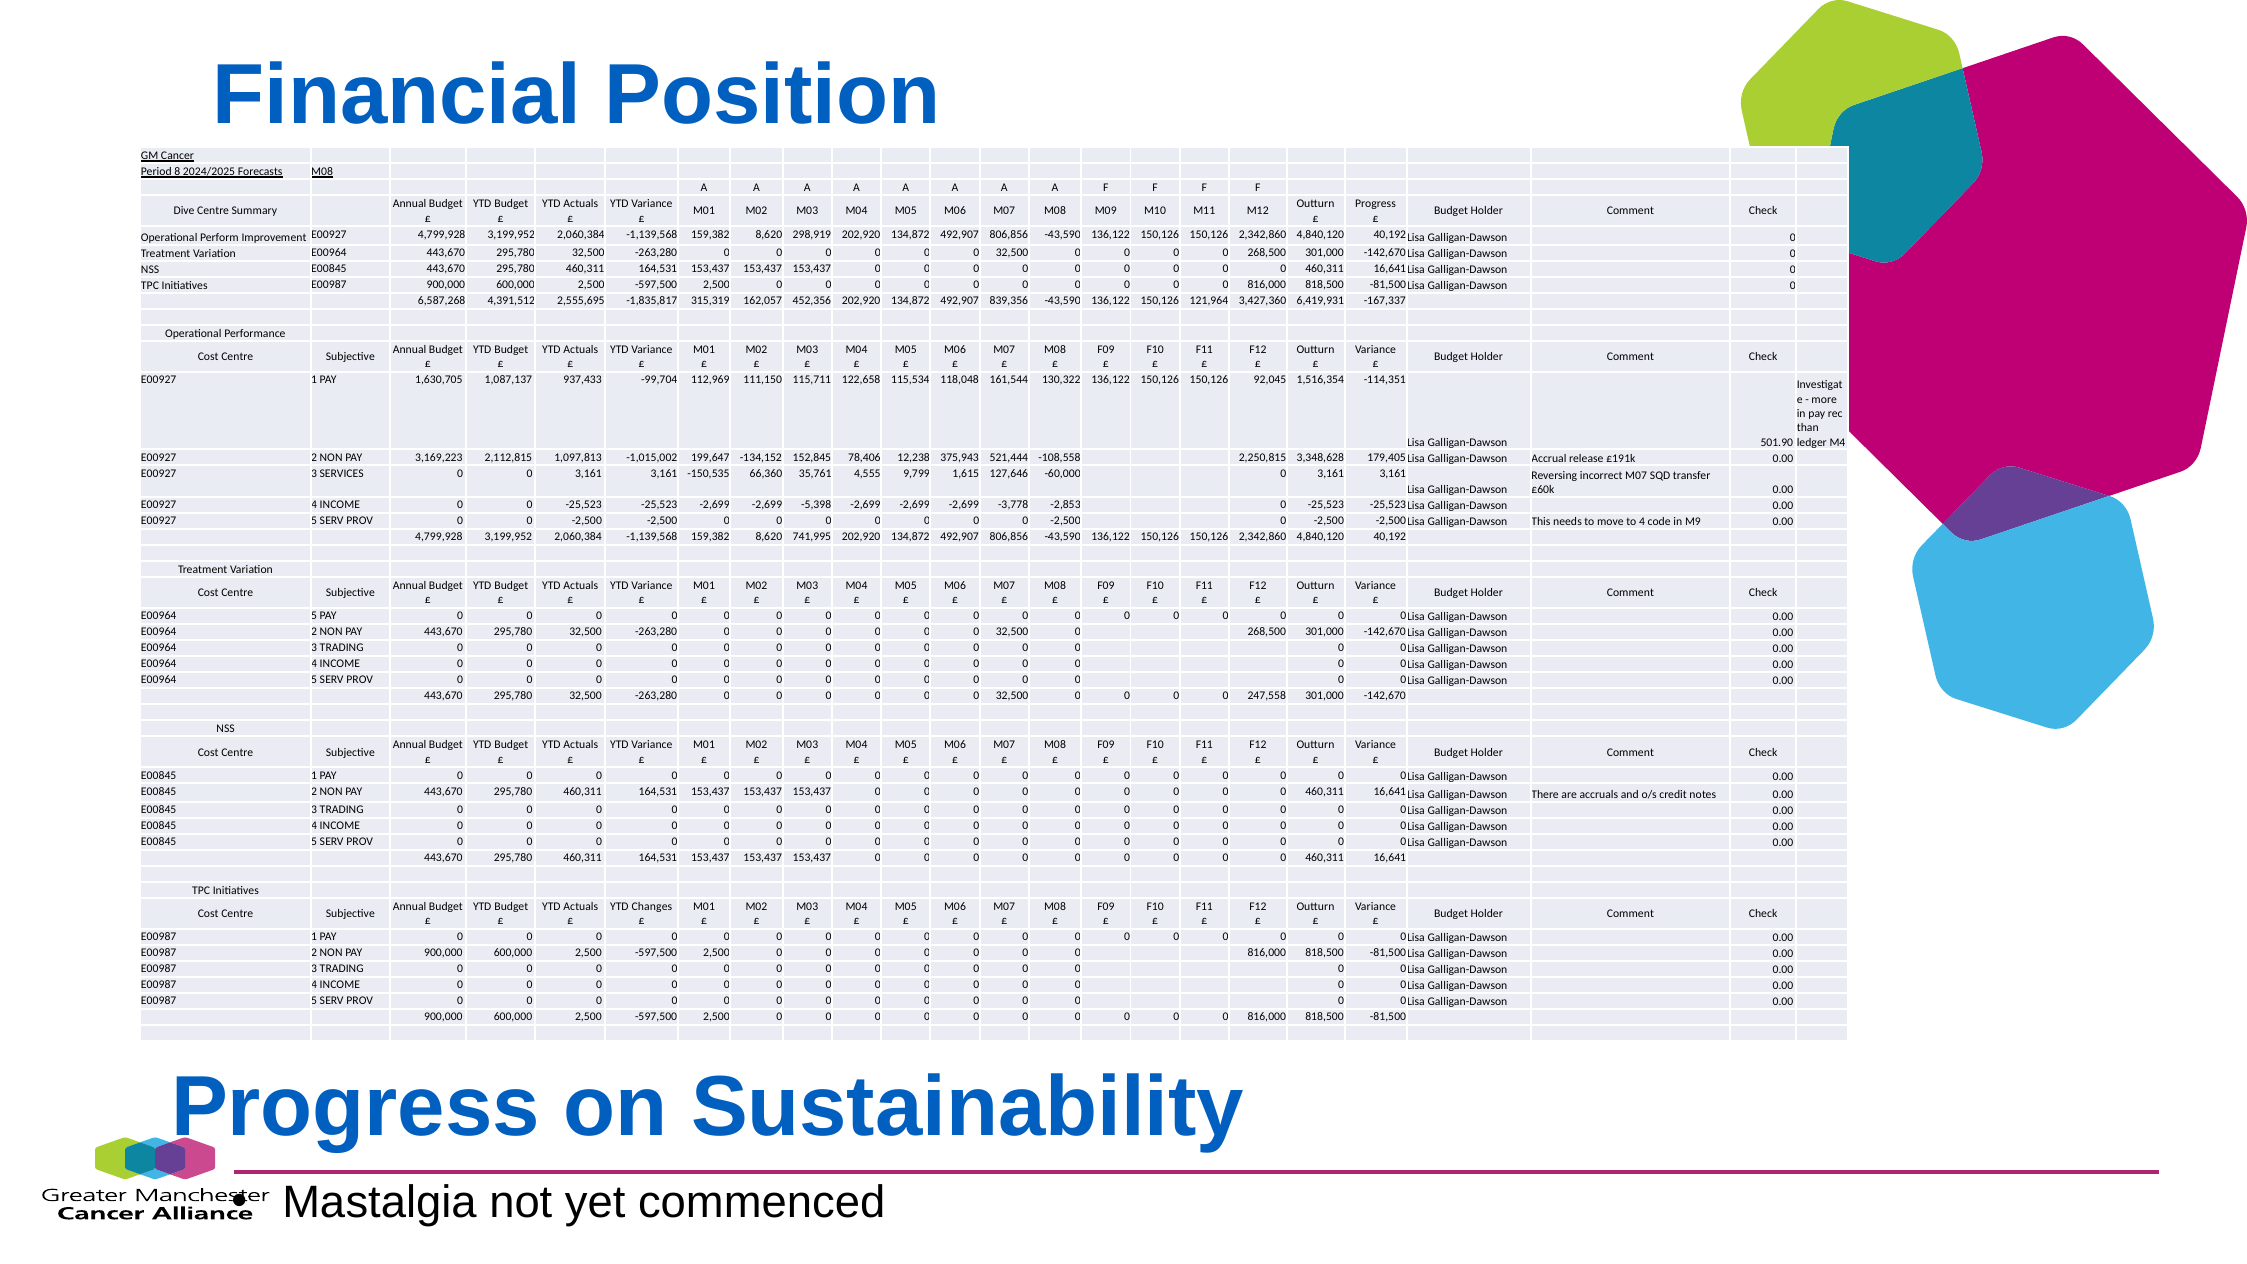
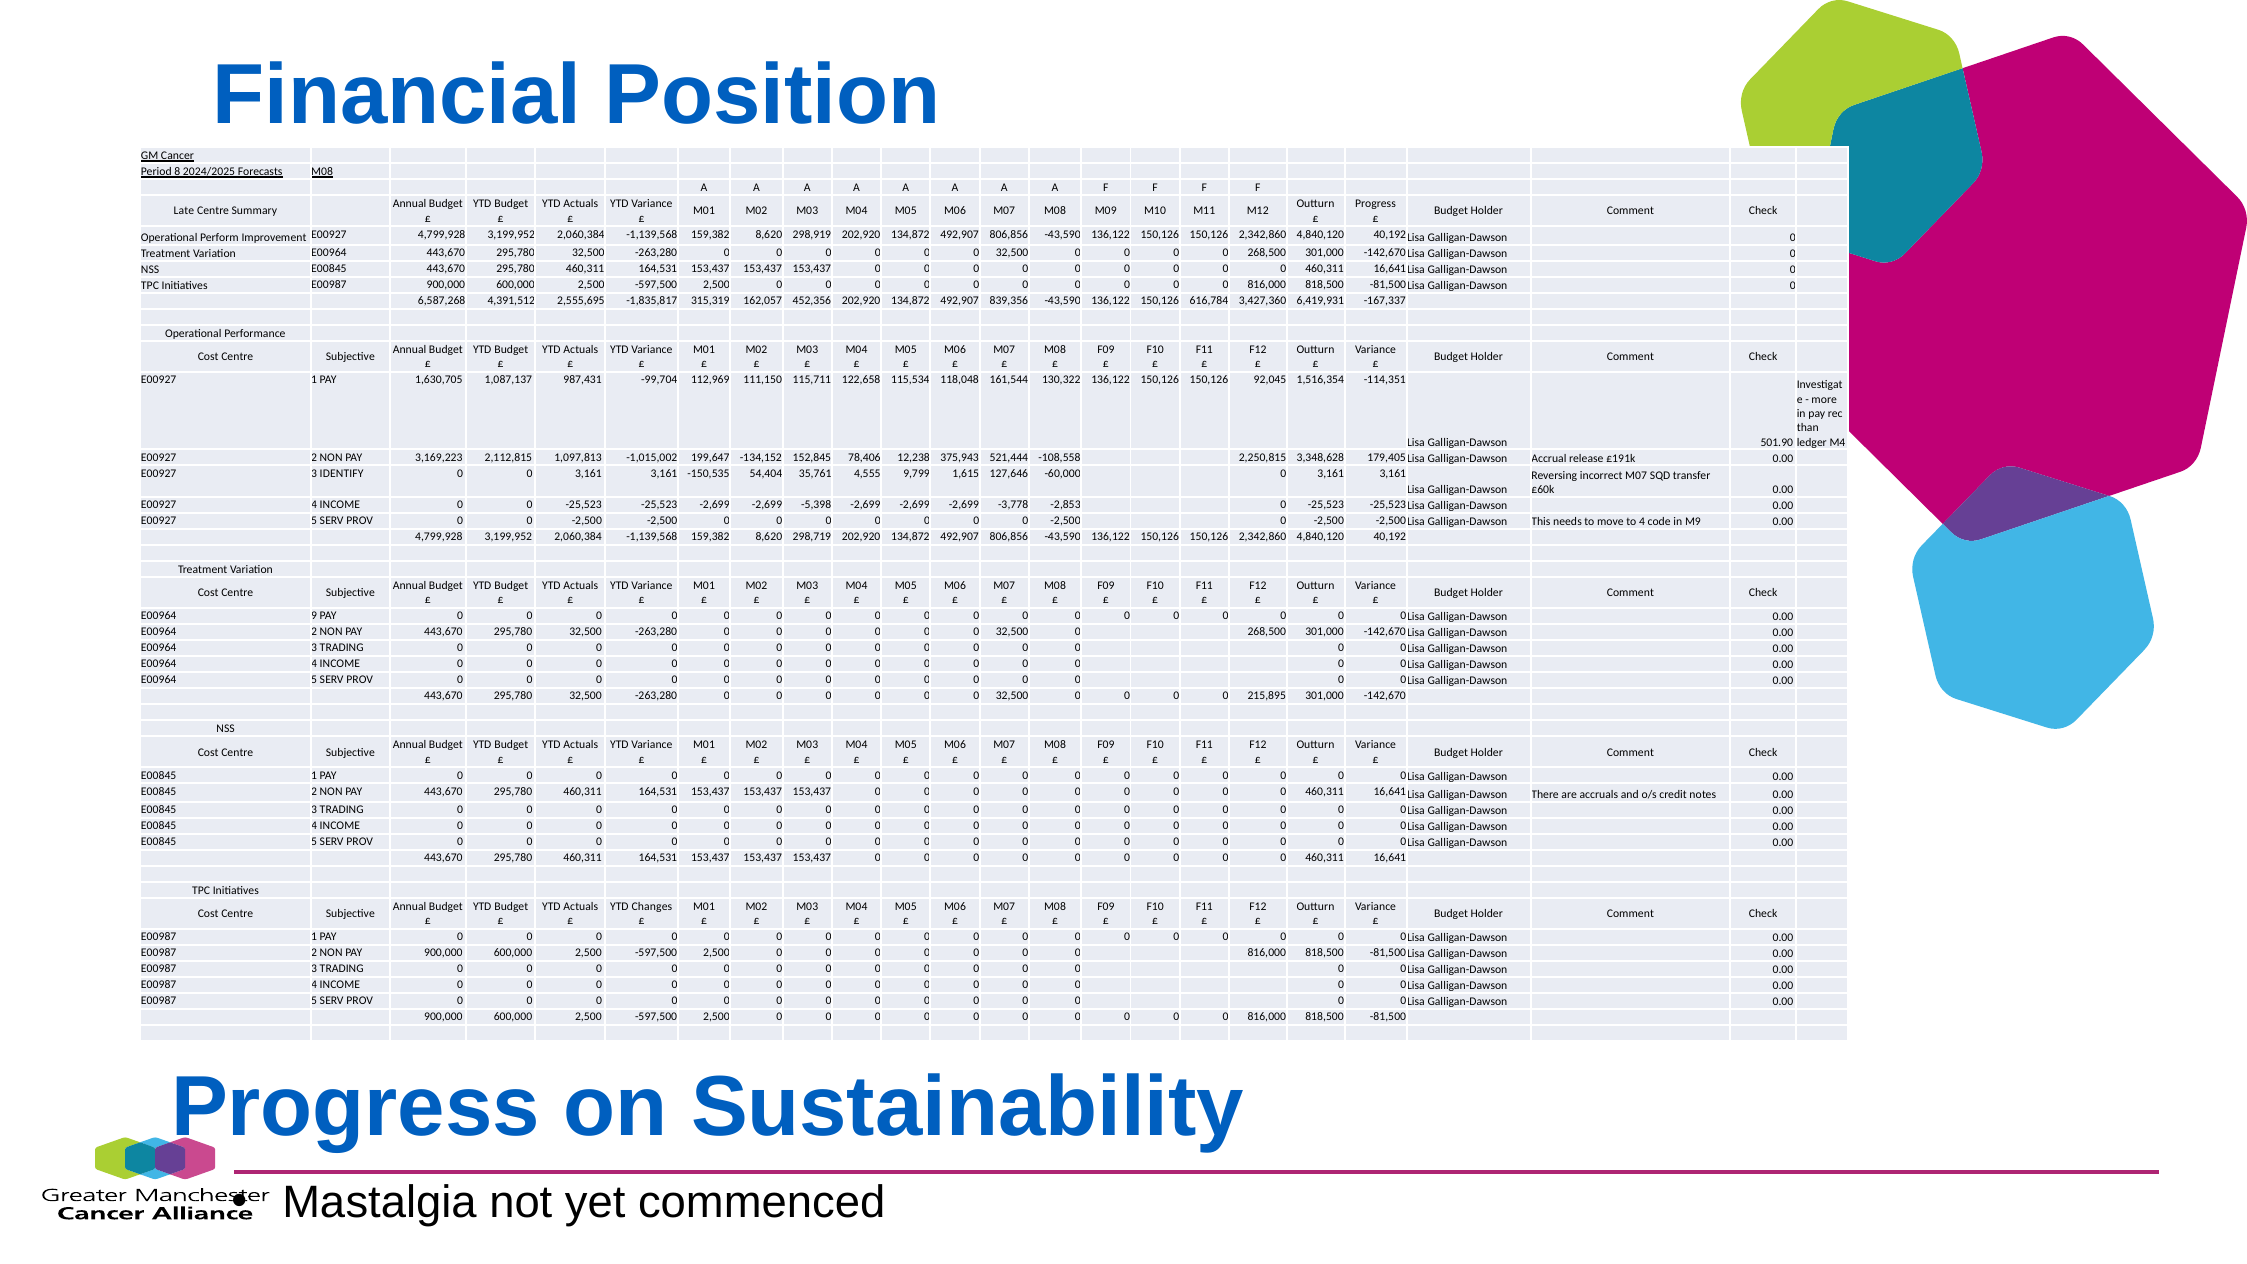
Dive: Dive -> Late
121,964: 121,964 -> 616,784
937,433: 937,433 -> 987,431
SERVICES: SERVICES -> IDENTIFY
66,360: 66,360 -> 54,404
741,995: 741,995 -> 298,719
5 at (314, 616): 5 -> 9
247,558: 247,558 -> 215,895
